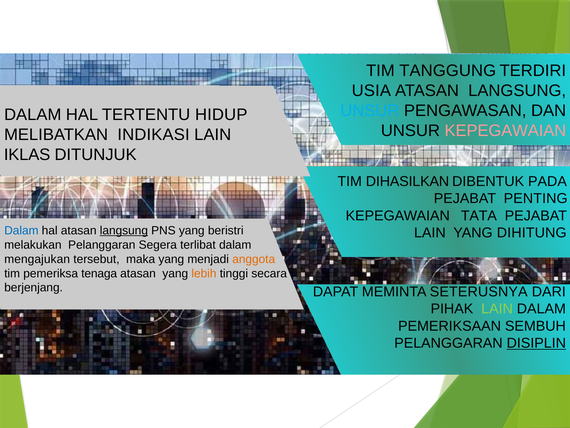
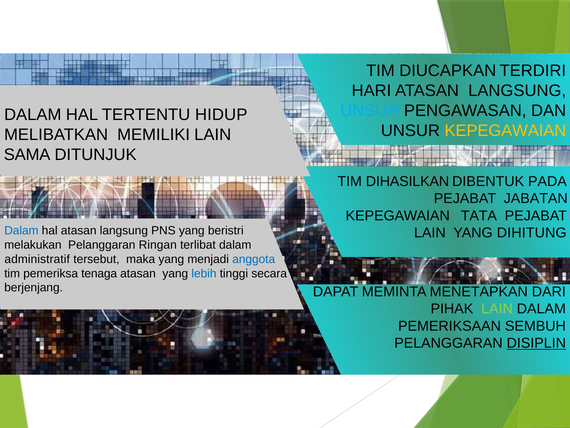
TANGGUNG: TANGGUNG -> DIUCAPKAN
USIA: USIA -> HARI
KEPEGAWAIAN at (505, 131) colour: pink -> yellow
INDIKASI: INDIKASI -> MEMILIKI
IKLAS: IKLAS -> SAMA
PENTING: PENTING -> JABATAN
langsung at (124, 230) underline: present -> none
Segera: Segera -> Ringan
mengajukan: mengajukan -> administratif
anggota colour: orange -> blue
lebih colour: orange -> blue
SETERUSNYA: SETERUSNYA -> MENETAPKAN
